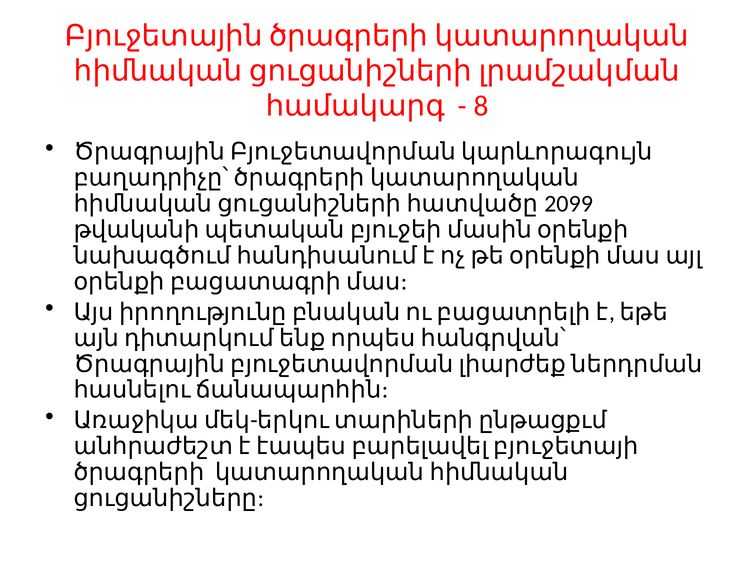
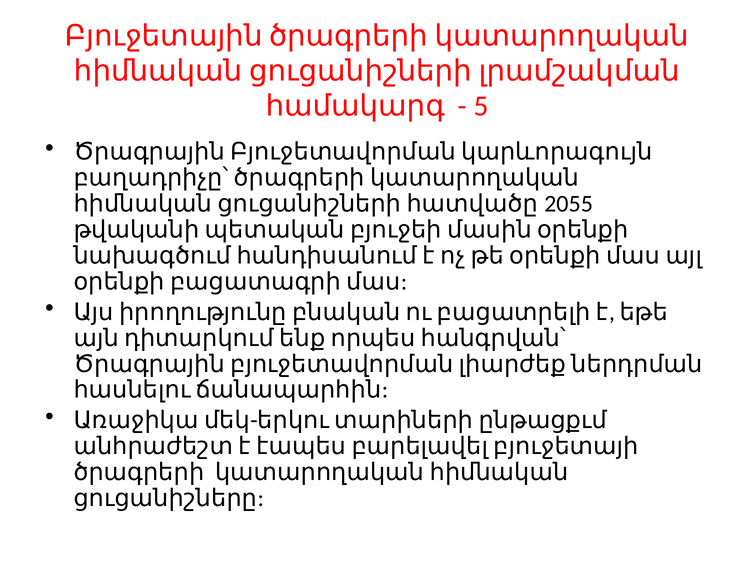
8: 8 -> 5
2099: 2099 -> 2055
